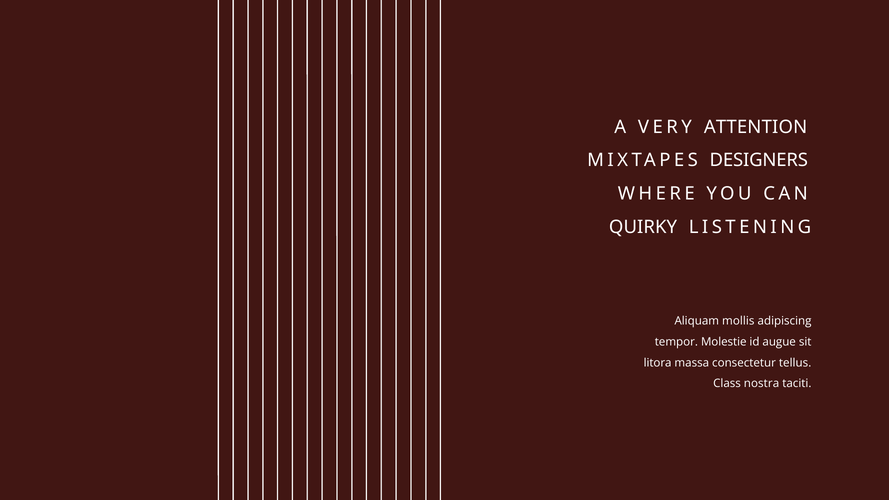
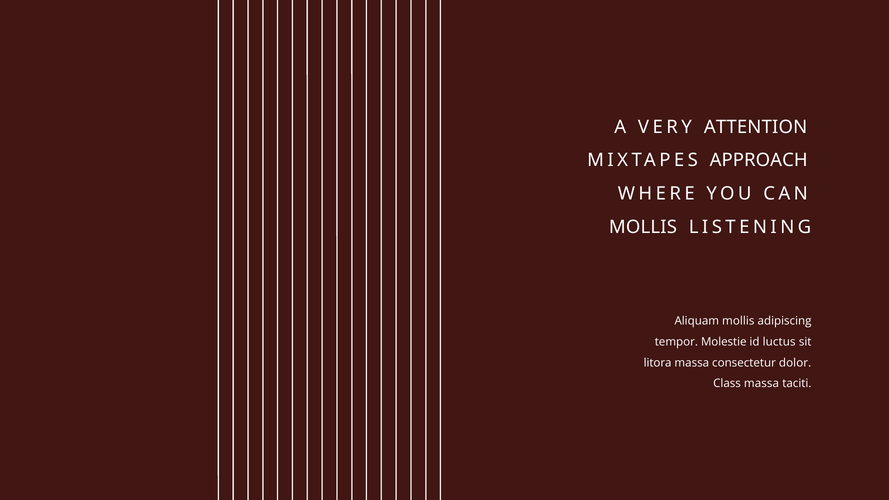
DESIGNERS: DESIGNERS -> APPROACH
QUIRKY at (643, 227): QUIRKY -> MOLLIS
augue: augue -> luctus
tellus: tellus -> dolor
Class nostra: nostra -> massa
